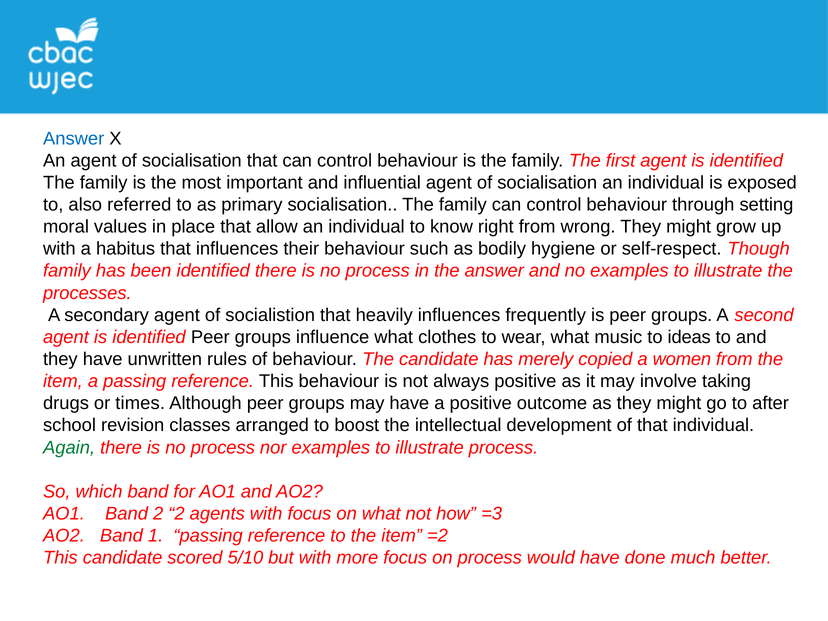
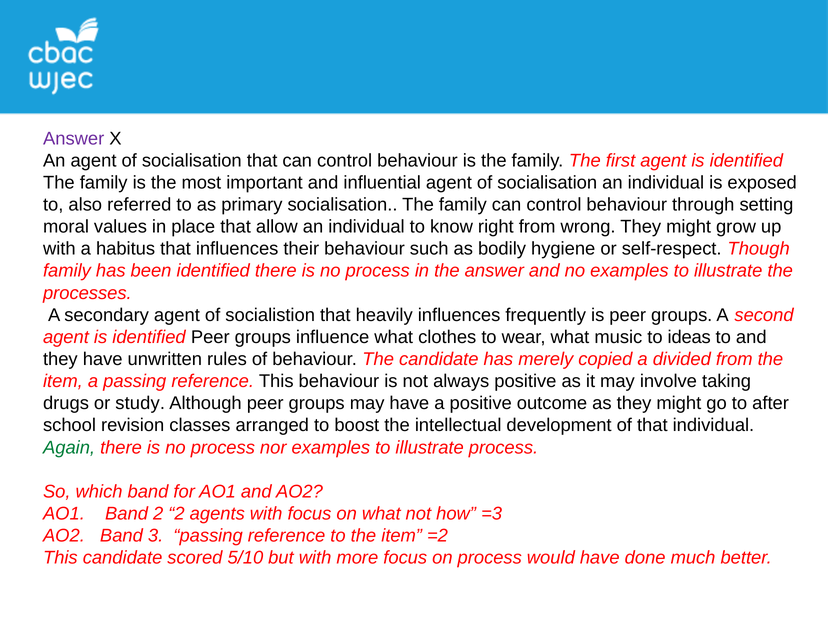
Answer at (74, 139) colour: blue -> purple
women: women -> divided
times: times -> study
1: 1 -> 3
